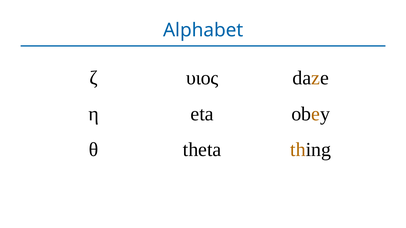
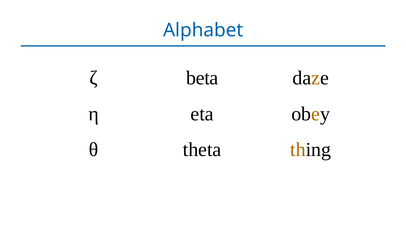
υιος: υιος -> beta
